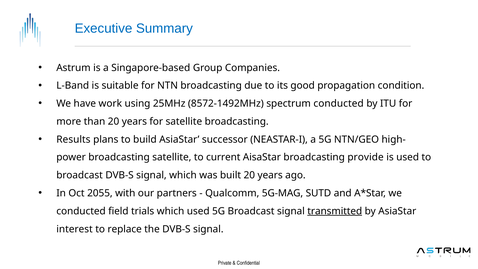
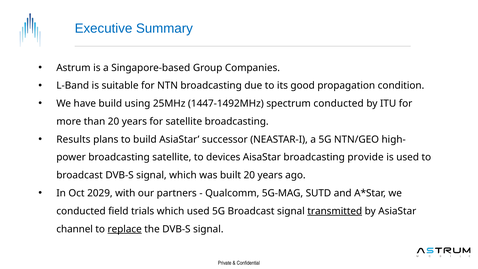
have work: work -> build
8572-1492MHz: 8572-1492MHz -> 1447-1492MHz
current: current -> devices
2055: 2055 -> 2029
interest: interest -> channel
replace underline: none -> present
